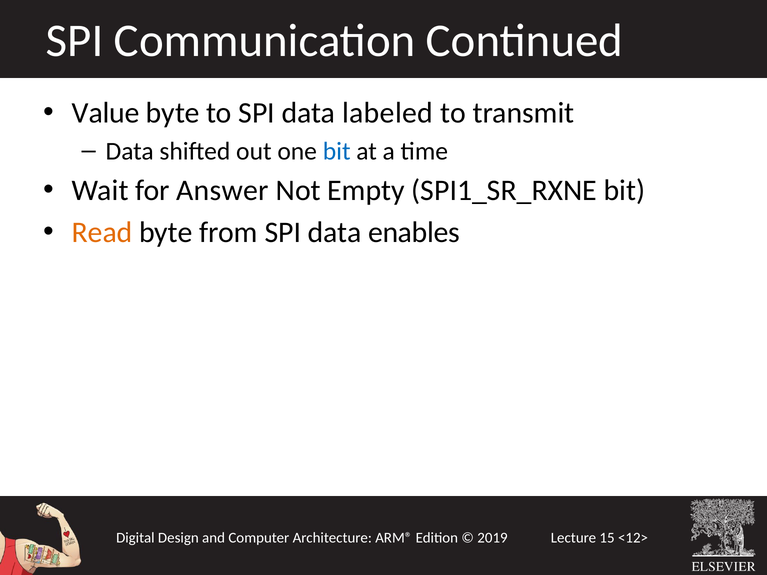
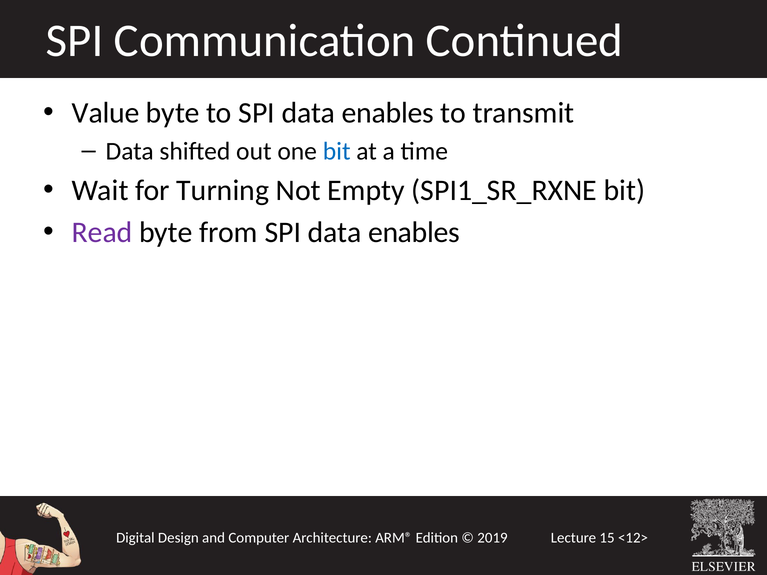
to SPI data labeled: labeled -> enables
Answer: Answer -> Turning
Read colour: orange -> purple
